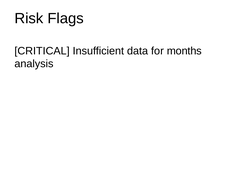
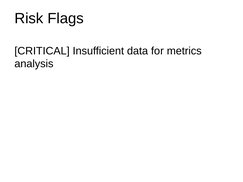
months: months -> metrics
